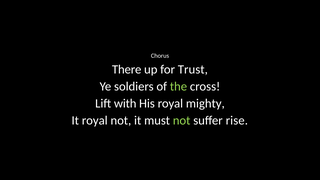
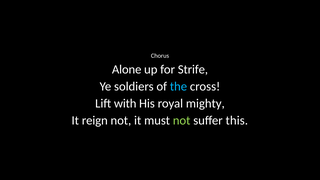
There: There -> Alone
Trust: Trust -> Strife
the colour: light green -> light blue
It royal: royal -> reign
rise: rise -> this
